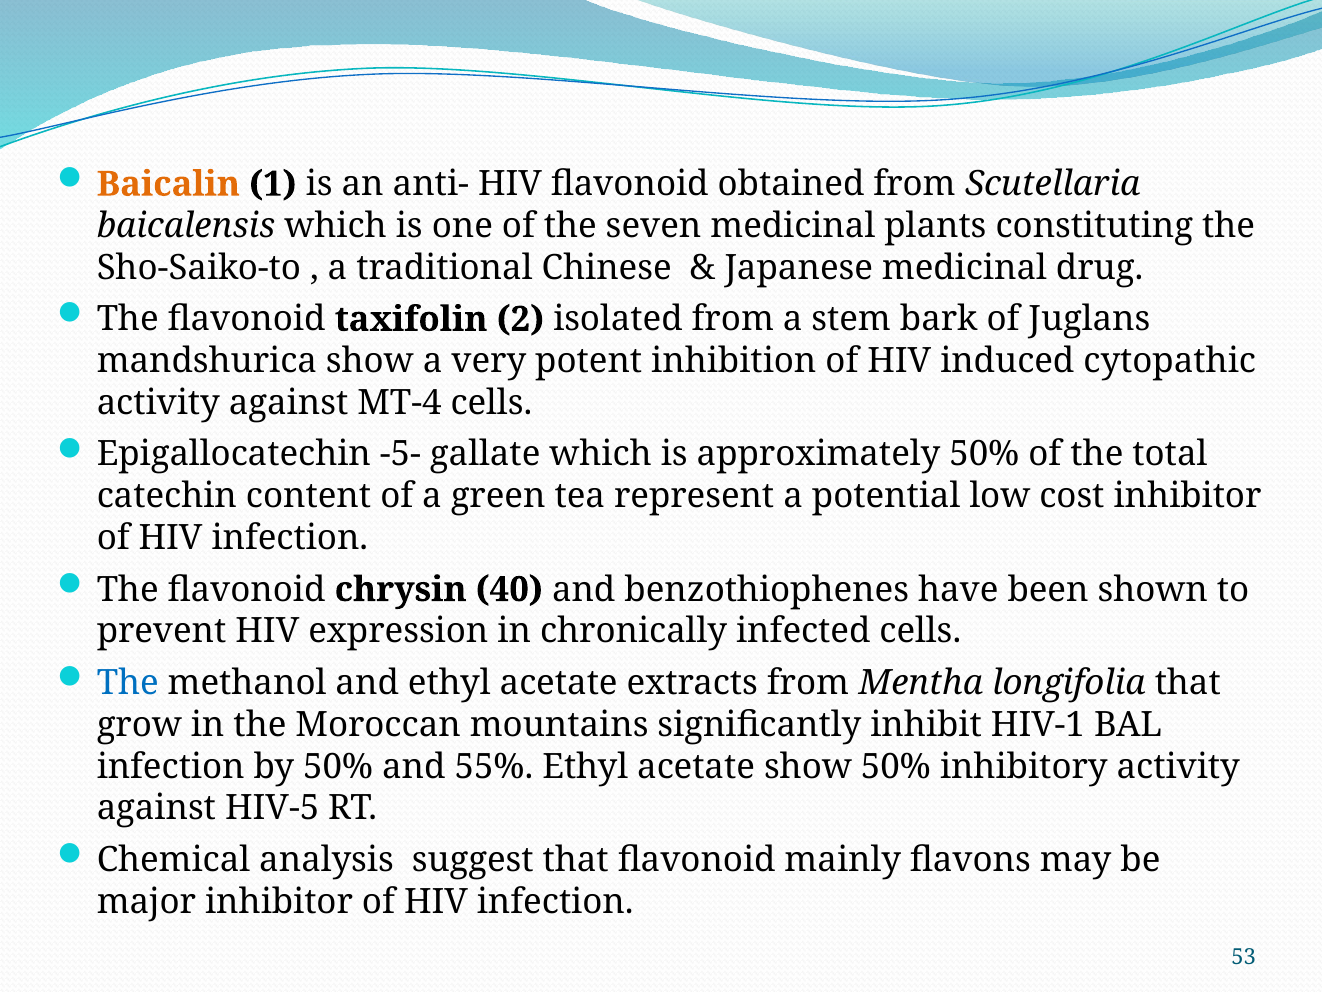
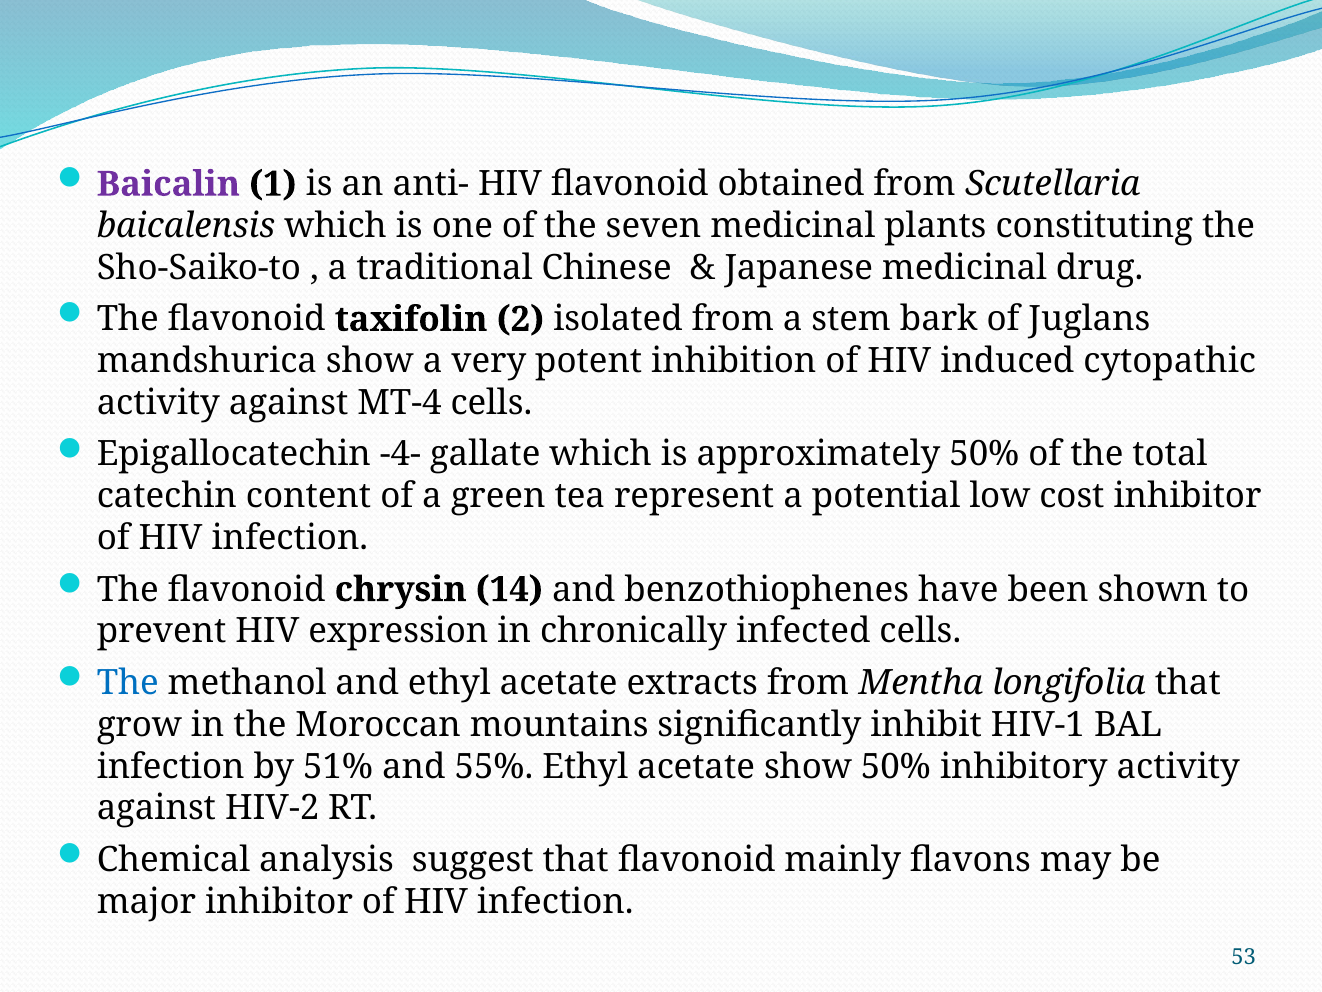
Baicalin colour: orange -> purple
-5-: -5- -> -4-
40: 40 -> 14
by 50%: 50% -> 51%
HIV-5: HIV-5 -> HIV-2
